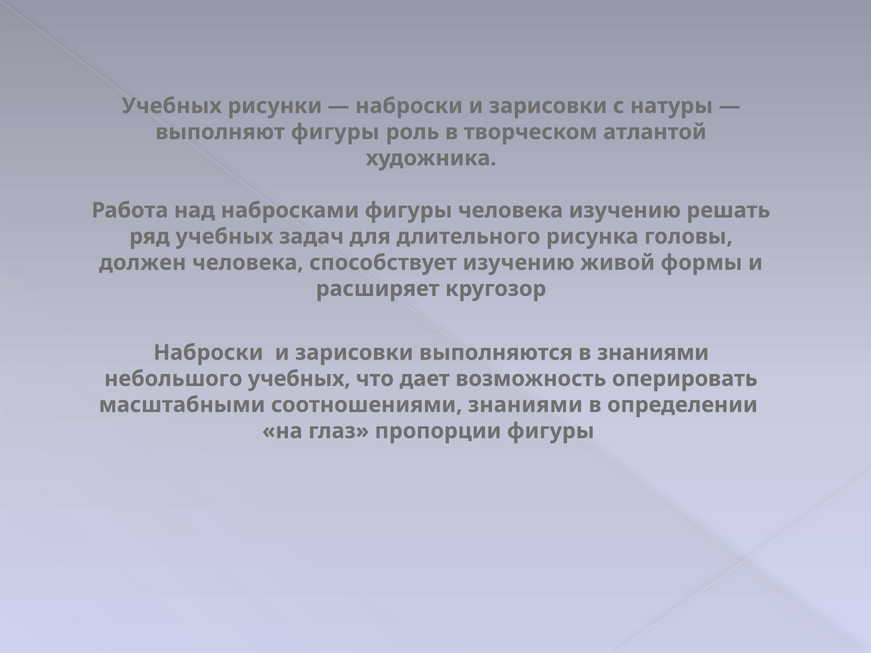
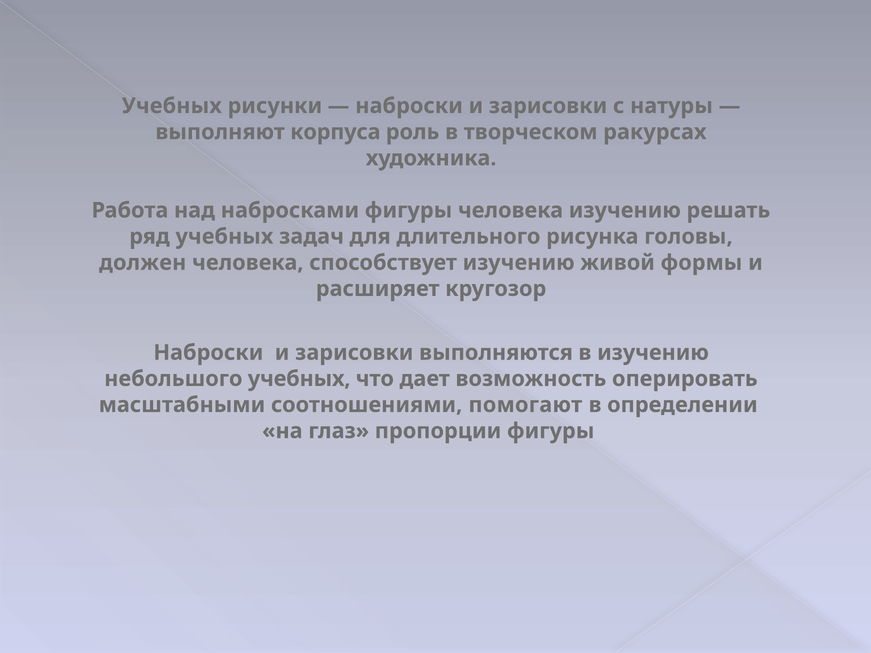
выполняют фигуры: фигуры -> корпуса
атлантой: атлантой -> ракурсах
в знаниями: знаниями -> изучению
соотношениями знаниями: знаниями -> помогают
